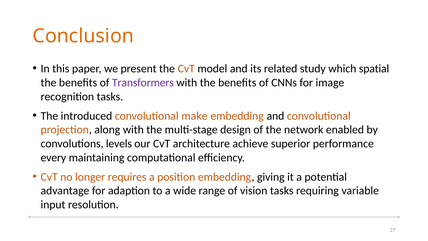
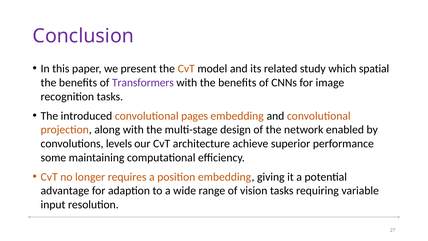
Conclusion colour: orange -> purple
make: make -> pages
every: every -> some
